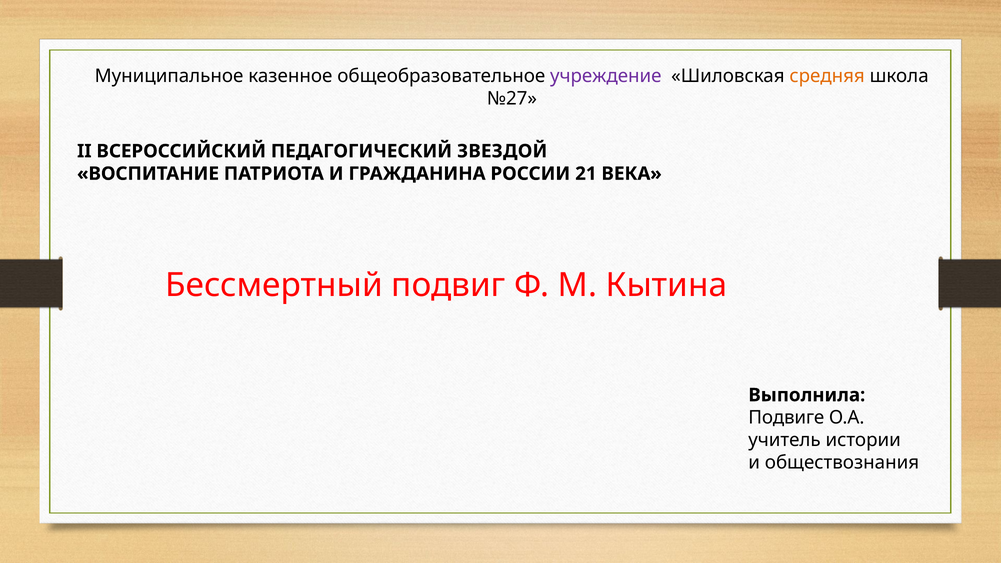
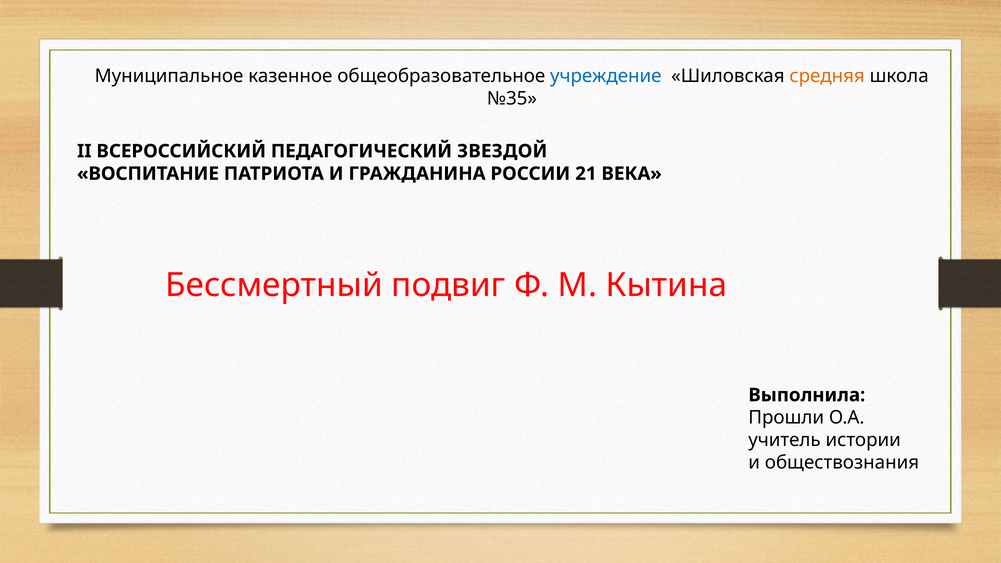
учреждение colour: purple -> blue
№27: №27 -> №35
Подвиге: Подвиге -> Прошли
